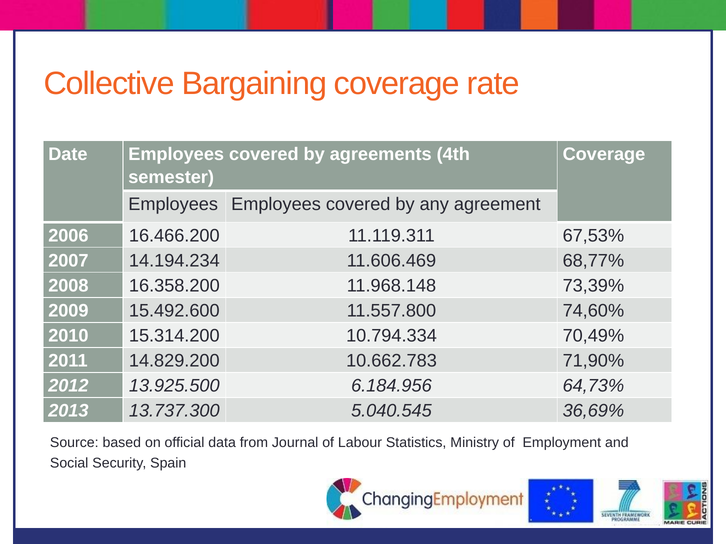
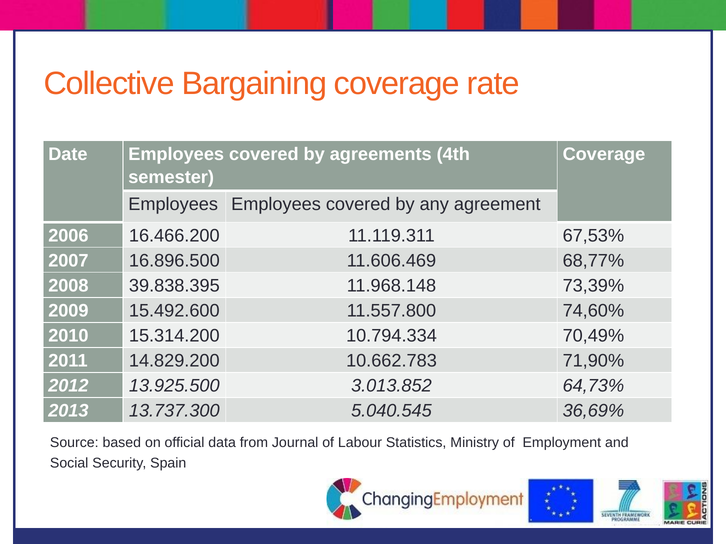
14.194.234: 14.194.234 -> 16.896.500
16.358.200: 16.358.200 -> 39.838.395
6.184.956: 6.184.956 -> 3.013.852
